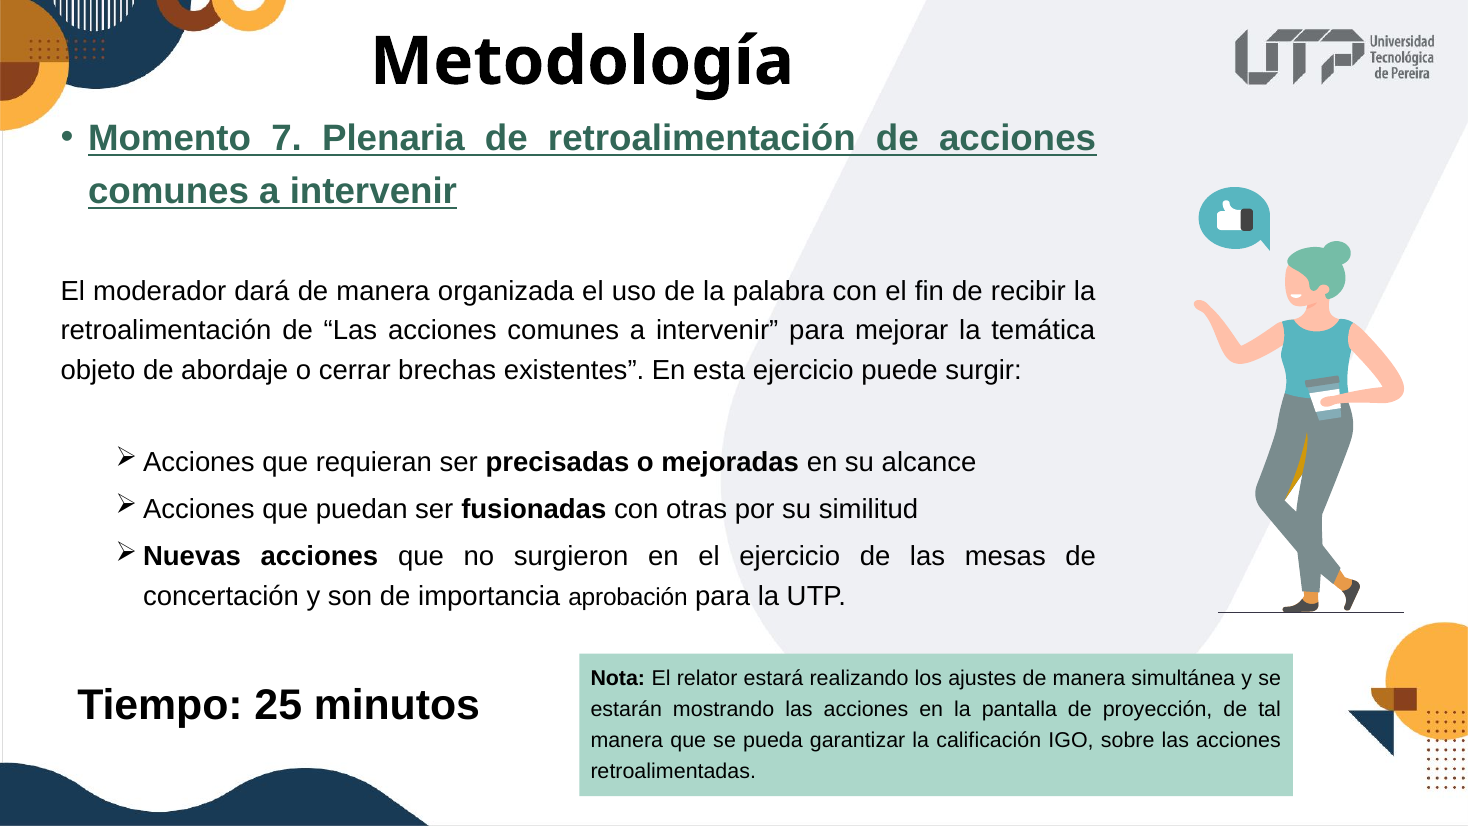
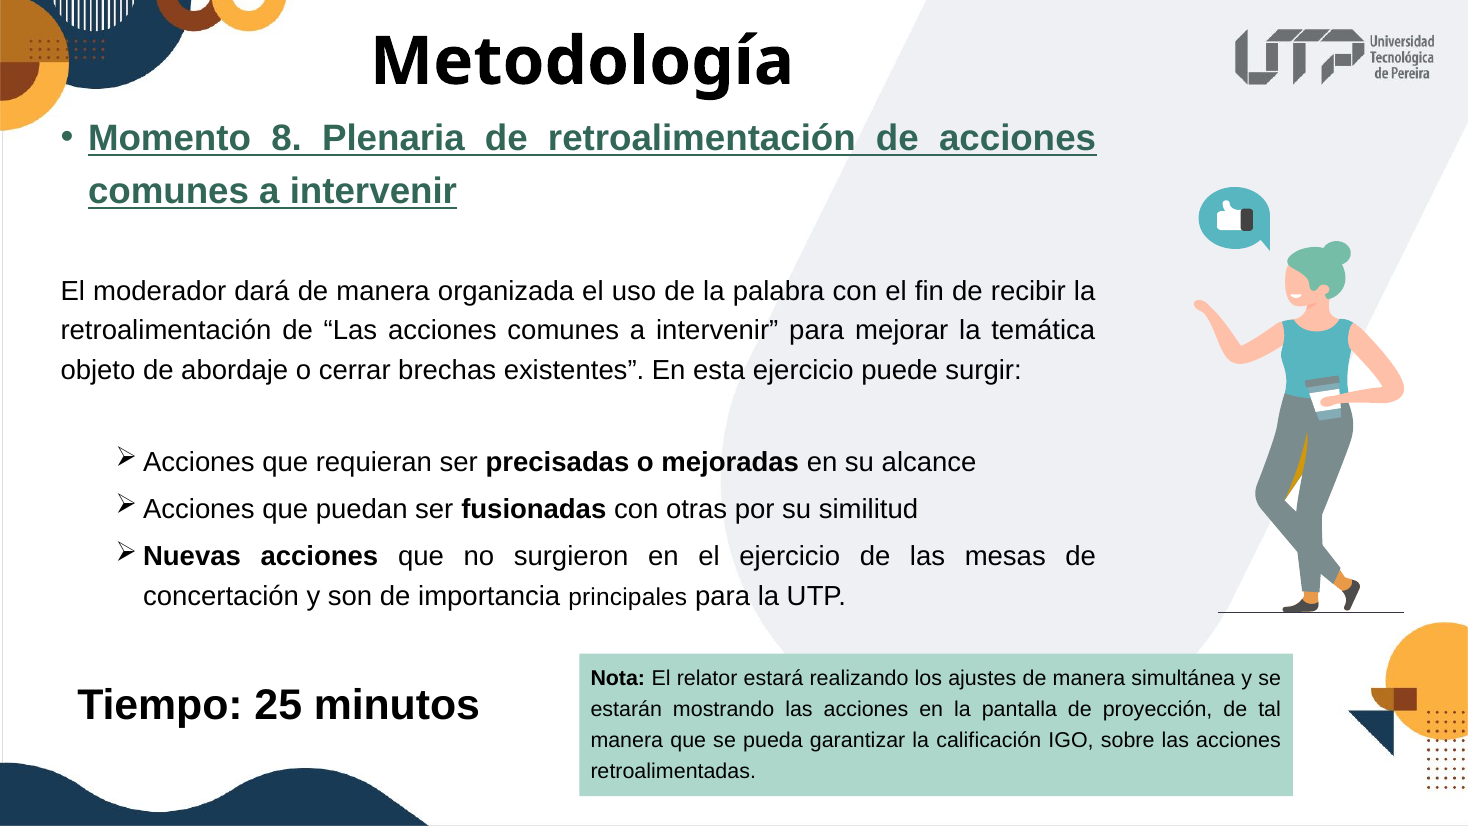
7: 7 -> 8
aprobación: aprobación -> principales
